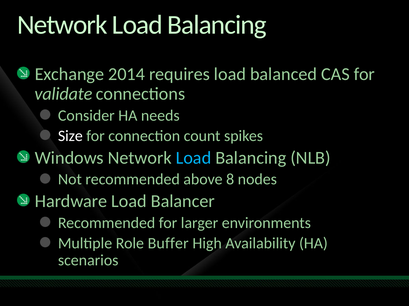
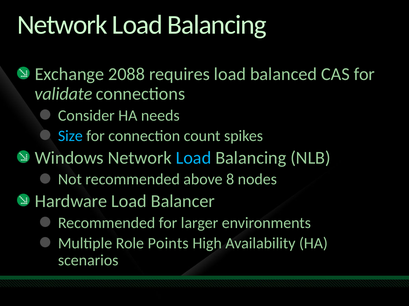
2014: 2014 -> 2088
Size colour: white -> light blue
Buffer: Buffer -> Points
